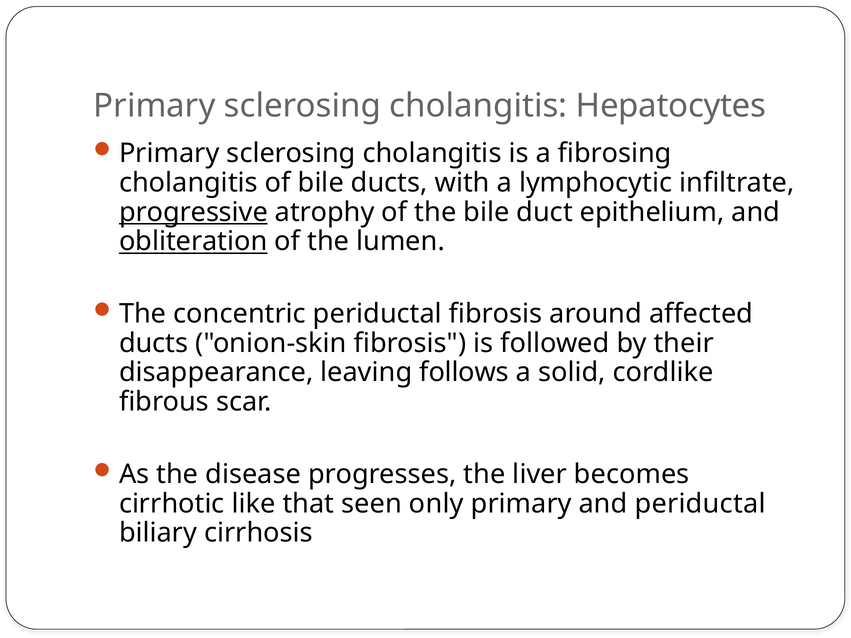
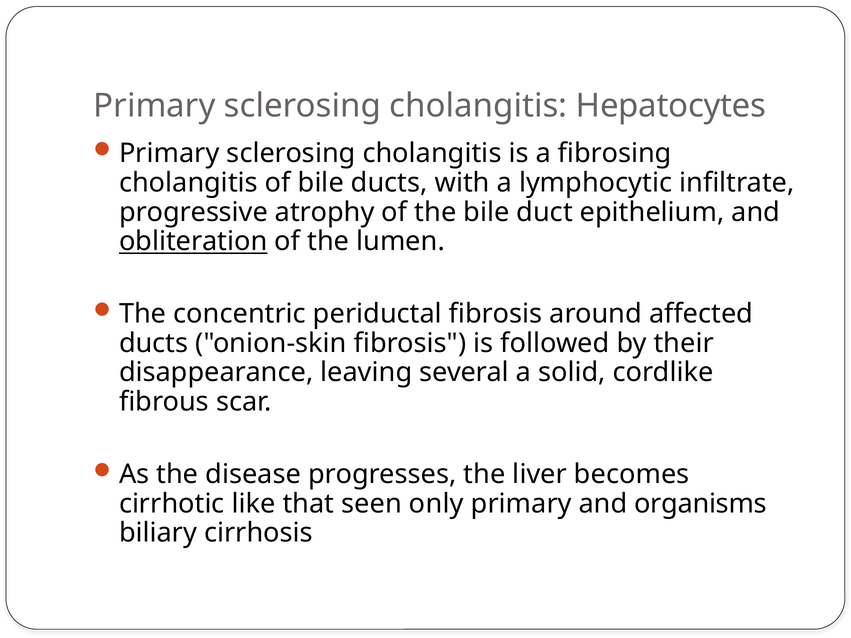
progressive underline: present -> none
follows: follows -> several
and periductal: periductal -> organisms
